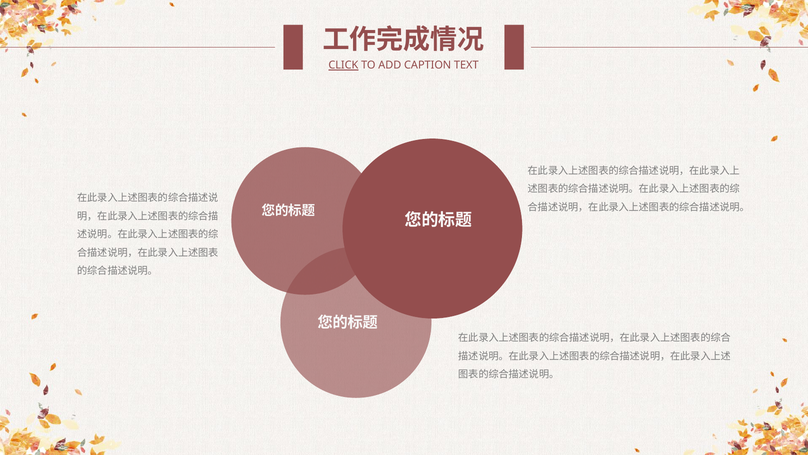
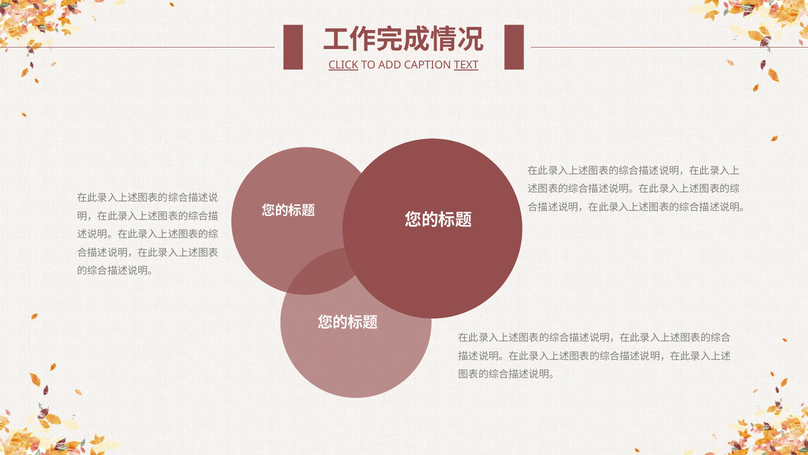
TEXT underline: none -> present
